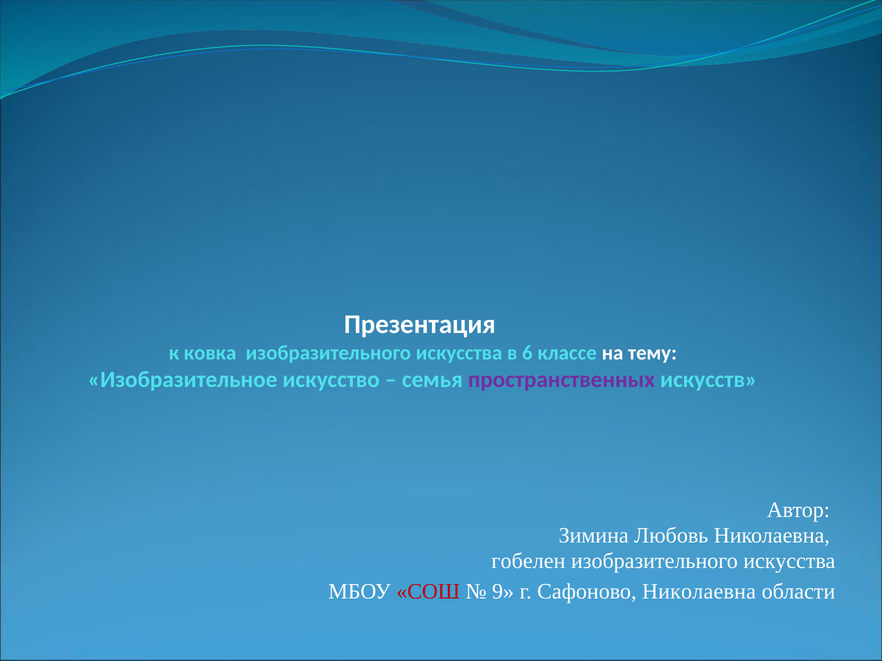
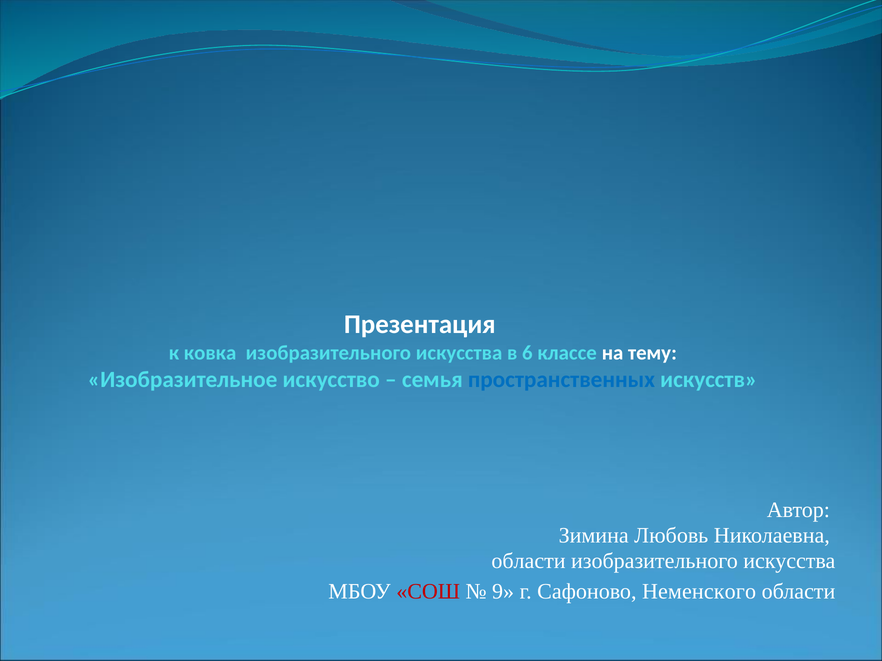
пространственных colour: purple -> blue
гобелен at (528, 561): гобелен -> области
Сафоново Николаевна: Николаевна -> Неменского
